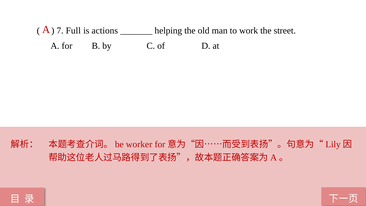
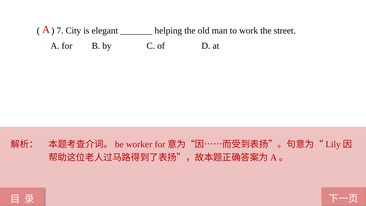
Full: Full -> City
actions: actions -> elegant
